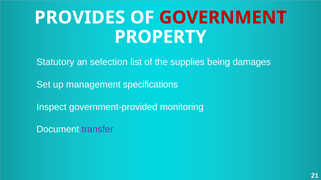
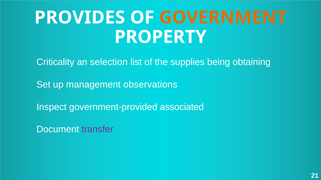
GOVERNMENT colour: red -> orange
Statutory: Statutory -> Criticality
damages: damages -> obtaining
specifications: specifications -> observations
monitoring: monitoring -> associated
